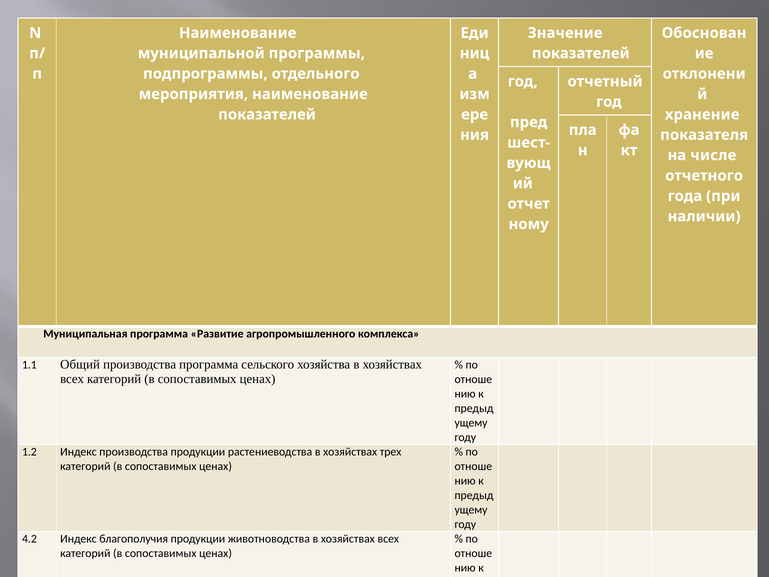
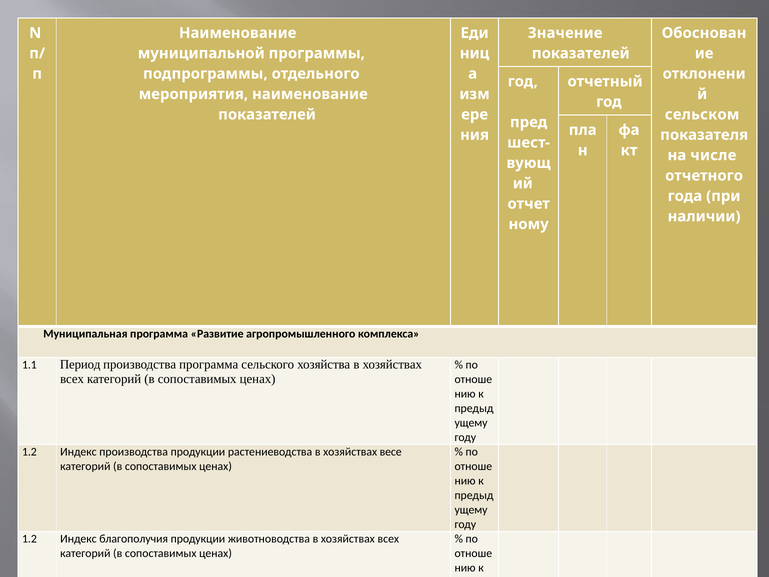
хранение: хранение -> сельском
Общий: Общий -> Период
трех: трех -> весе
4.2 at (29, 539): 4.2 -> 1.2
